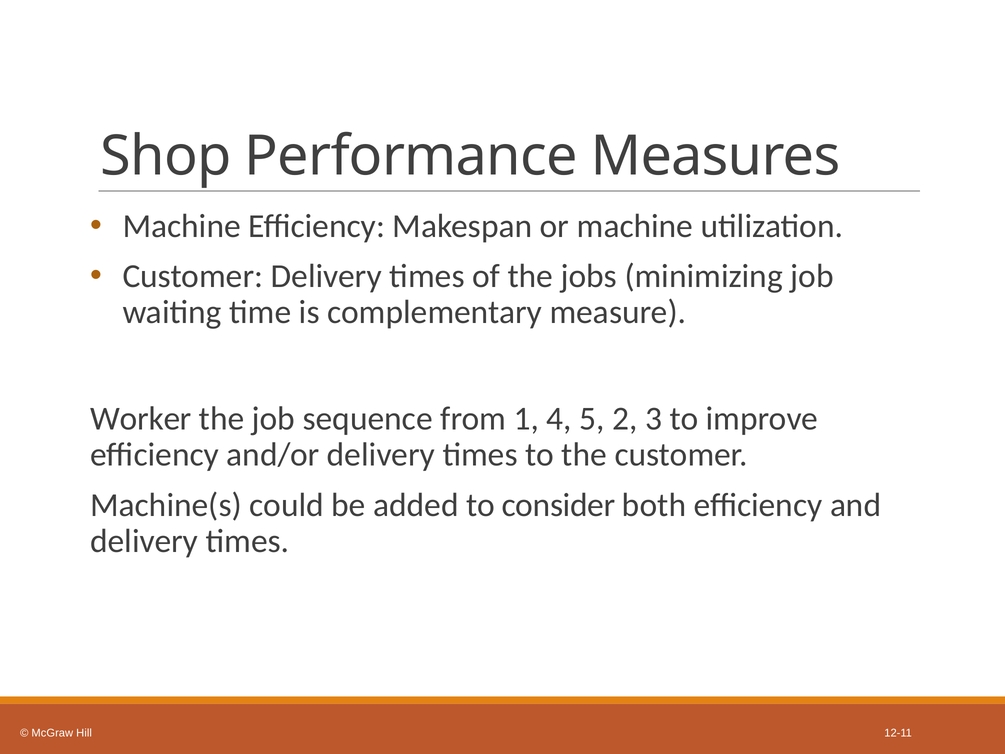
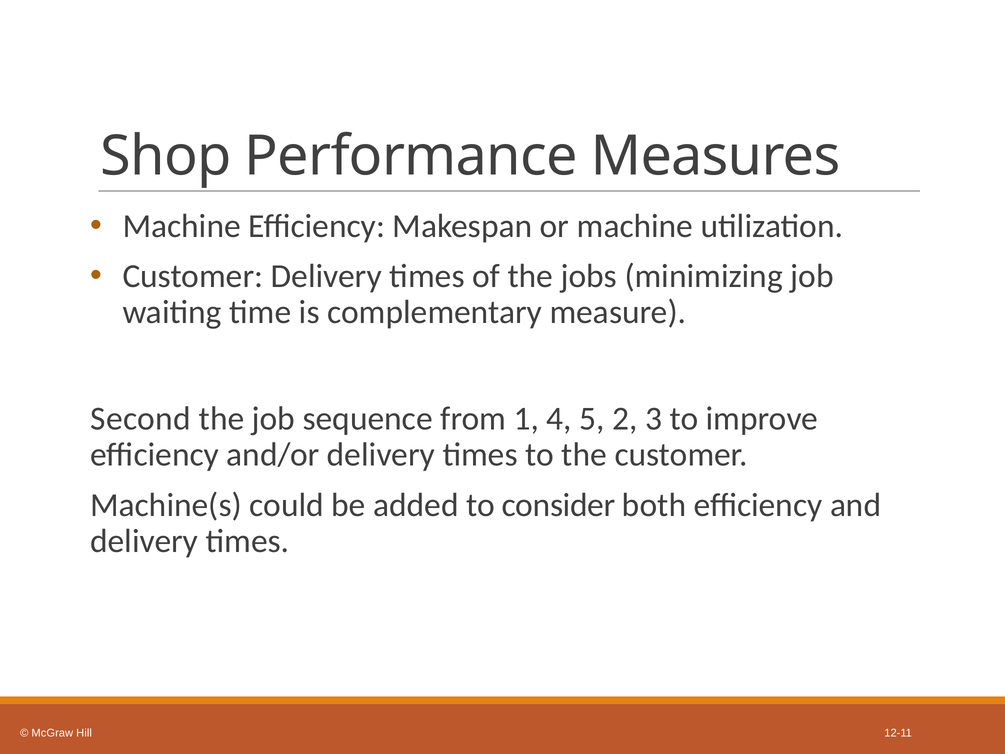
Worker: Worker -> Second
